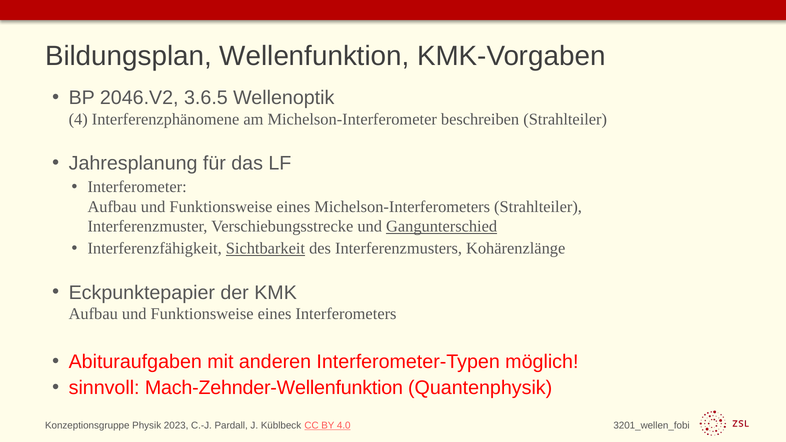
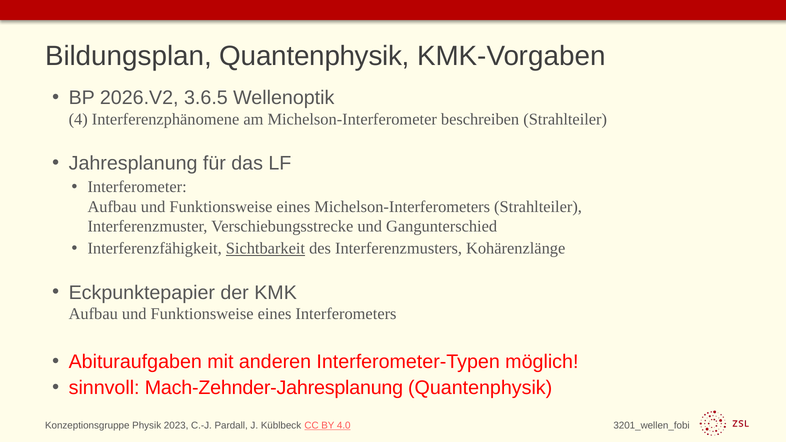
Bildungsplan Wellenfunktion: Wellenfunktion -> Quantenphysik
2046.V2: 2046.V2 -> 2026.V2
Gangunterschied underline: present -> none
Mach-Zehnder-Wellenfunktion: Mach-Zehnder-Wellenfunktion -> Mach-Zehnder-Jahresplanung
